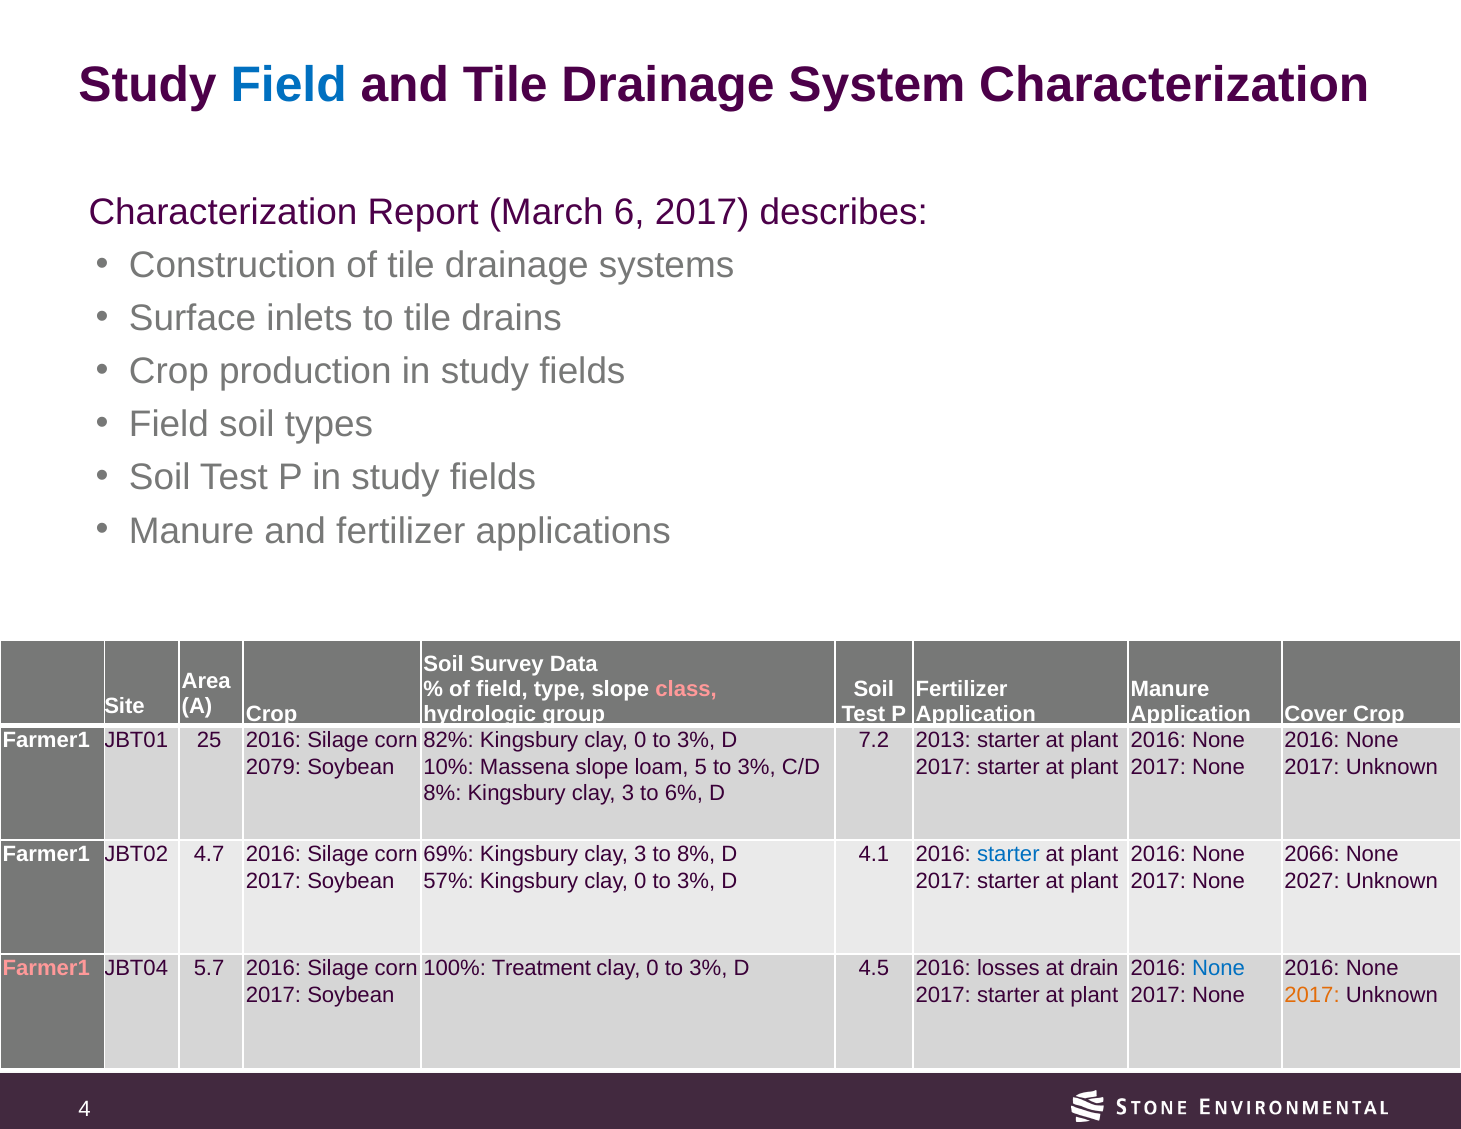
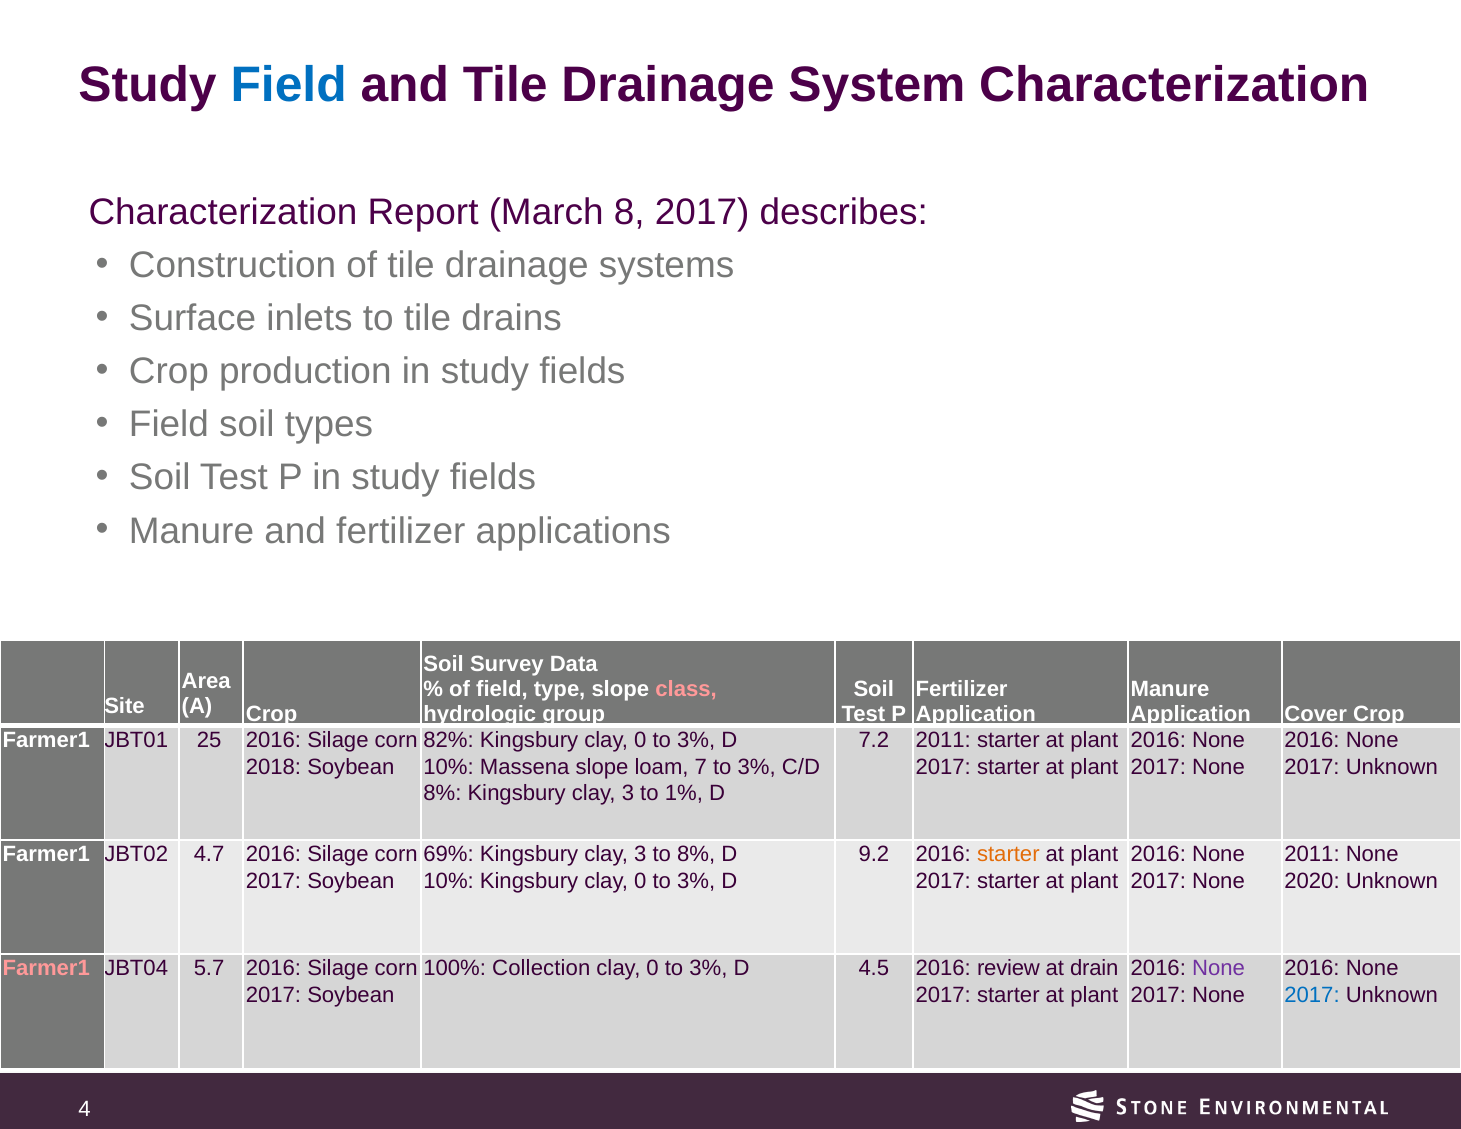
6: 6 -> 8
7.2 2013: 2013 -> 2011
2079: 2079 -> 2018
5: 5 -> 7
6%: 6% -> 1%
4.1: 4.1 -> 9.2
starter at (1008, 855) colour: blue -> orange
2066 at (1312, 855): 2066 -> 2011
57% at (449, 881): 57% -> 10%
2027: 2027 -> 2020
Treatment: Treatment -> Collection
losses: losses -> review
None at (1219, 969) colour: blue -> purple
2017 at (1312, 995) colour: orange -> blue
